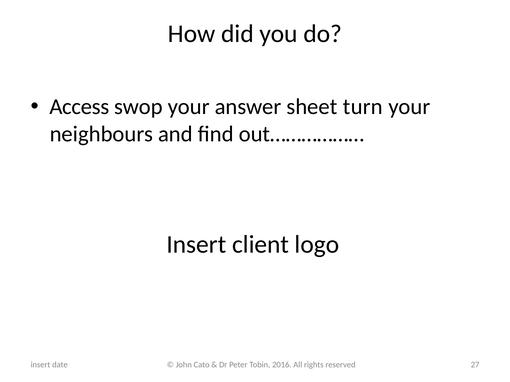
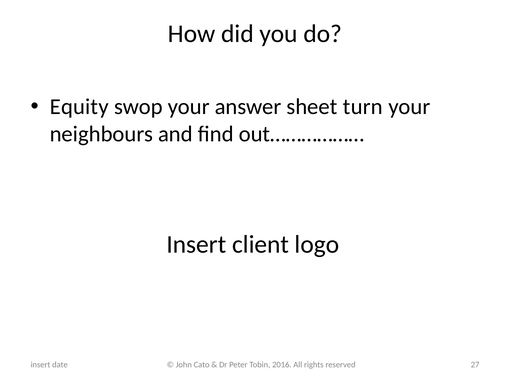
Access: Access -> Equity
